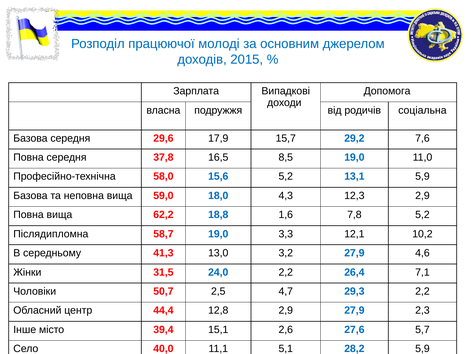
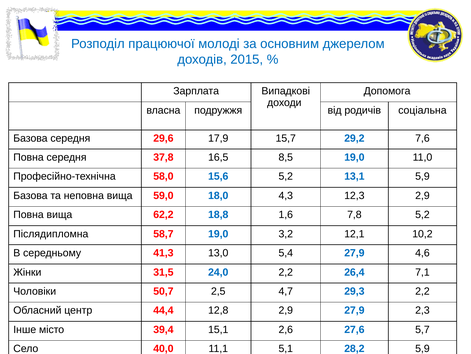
3,3: 3,3 -> 3,2
3,2: 3,2 -> 5,4
